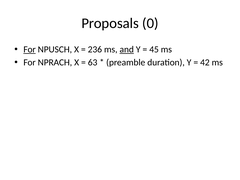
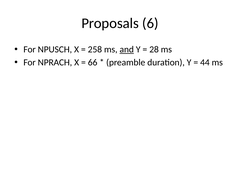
0: 0 -> 6
For at (30, 49) underline: present -> none
236: 236 -> 258
45: 45 -> 28
63: 63 -> 66
42: 42 -> 44
